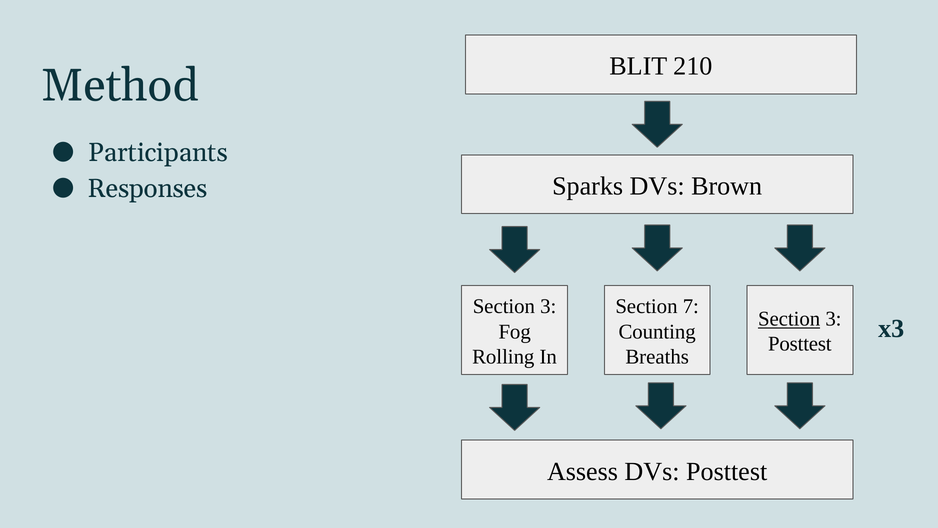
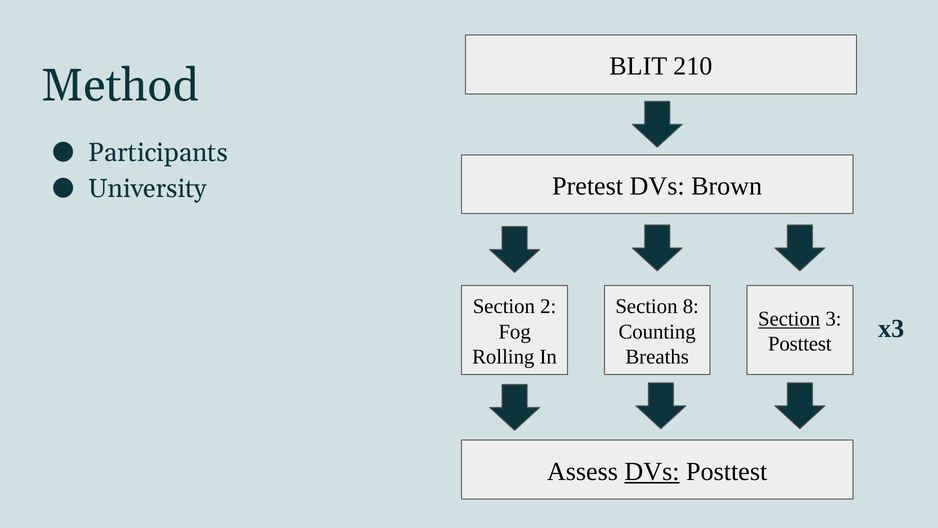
Sparks: Sparks -> Pretest
Responses: Responses -> University
3 at (548, 306): 3 -> 2
7: 7 -> 8
DVs at (652, 471) underline: none -> present
